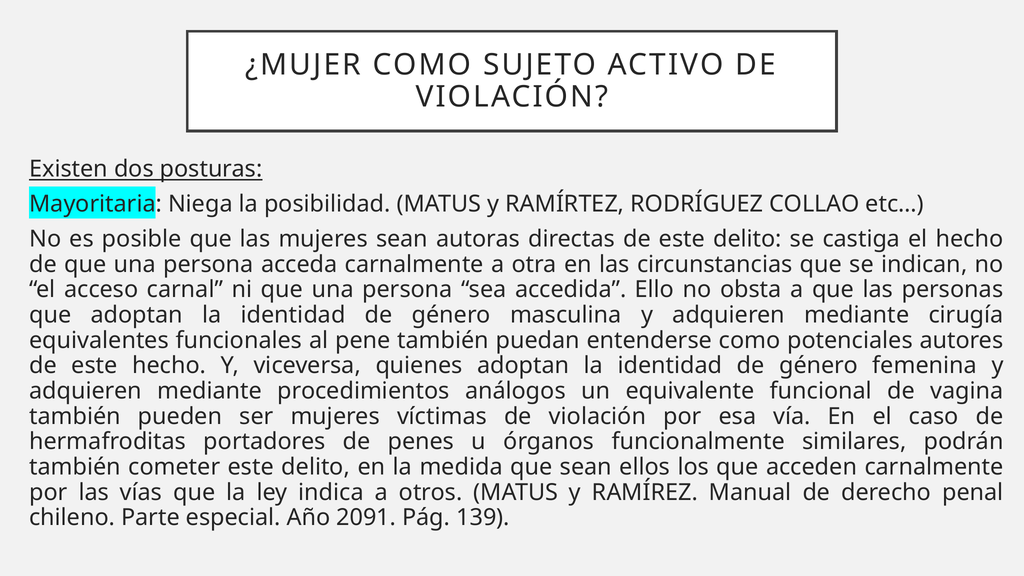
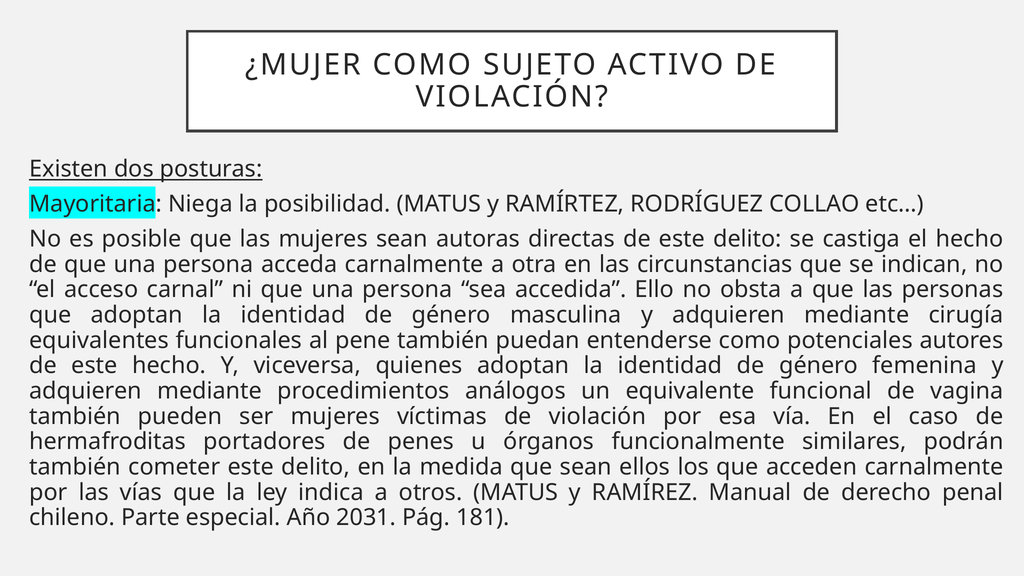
2091: 2091 -> 2031
139: 139 -> 181
